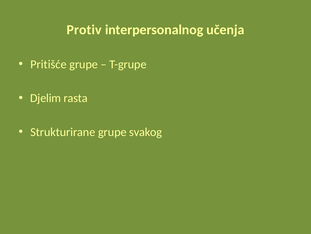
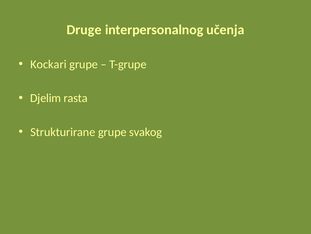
Protiv: Protiv -> Druge
Pritišće: Pritišće -> Kockari
